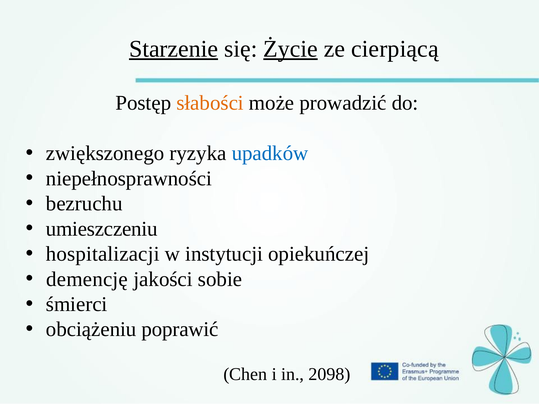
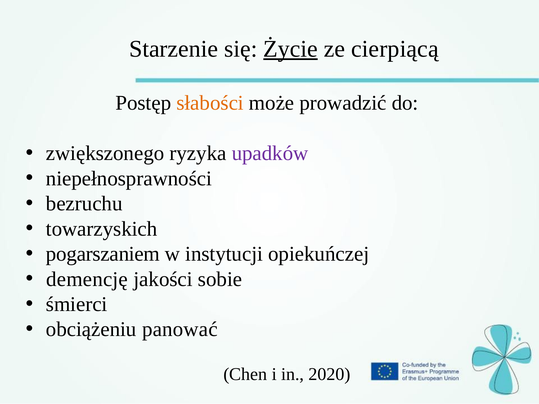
Starzenie underline: present -> none
upadków colour: blue -> purple
umieszczeniu: umieszczeniu -> towarzyskich
hospitalizacji: hospitalizacji -> pogarszaniem
poprawić: poprawić -> panować
2098: 2098 -> 2020
